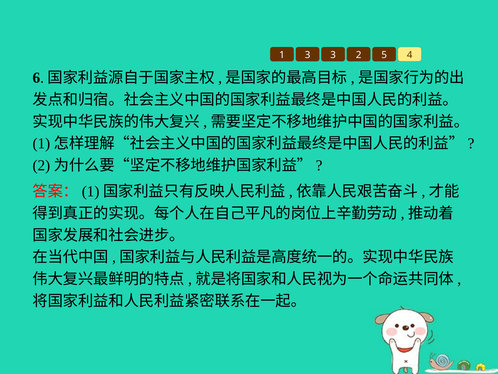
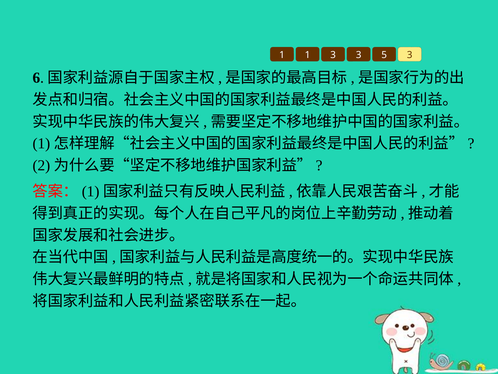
1 3: 3 -> 1
3 2: 2 -> 3
5 4: 4 -> 3
